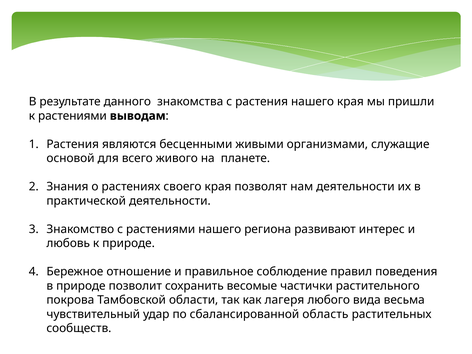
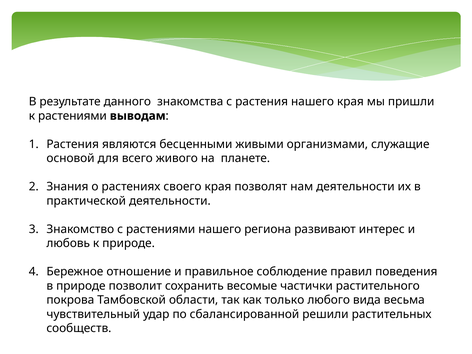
лагеря: лагеря -> только
область: область -> решили
